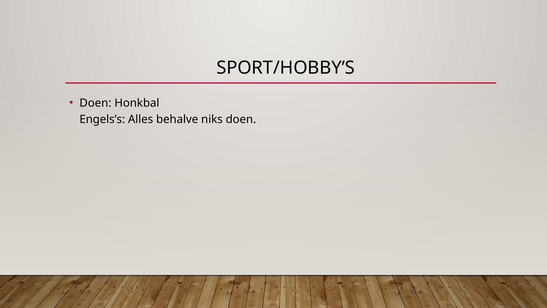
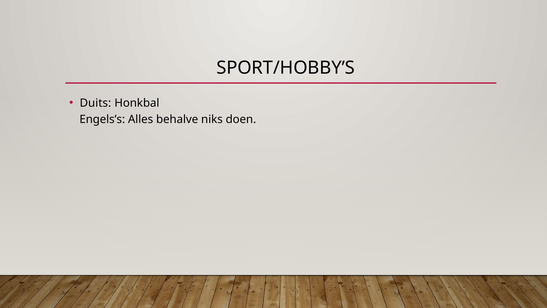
Doen at (95, 103): Doen -> Duits
